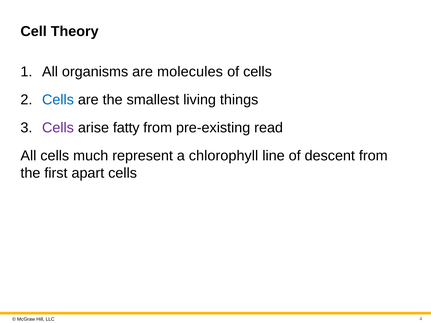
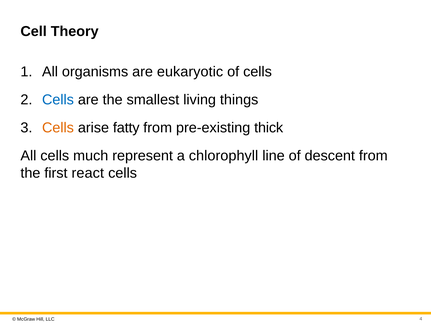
molecules: molecules -> eukaryotic
Cells at (58, 128) colour: purple -> orange
read: read -> thick
apart: apart -> react
